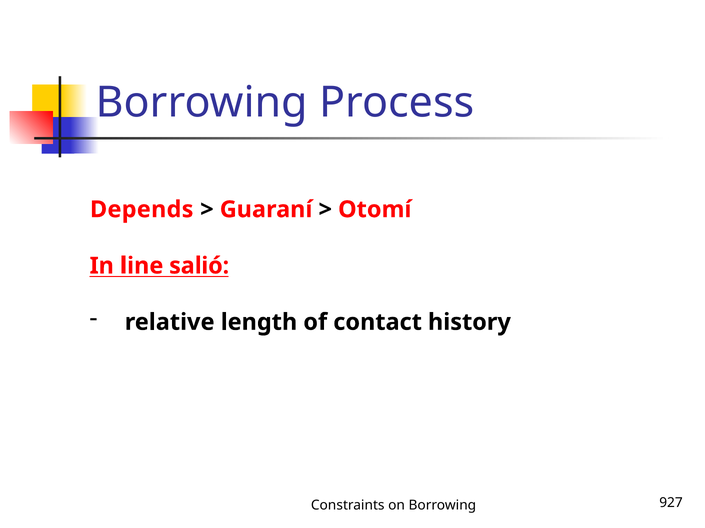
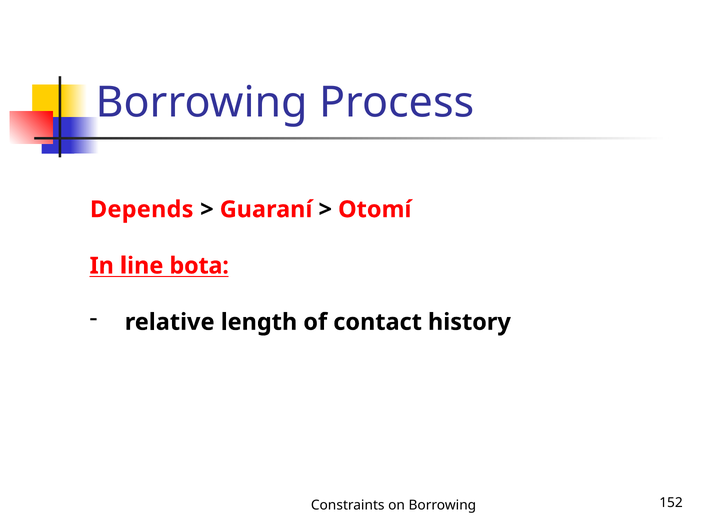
salió: salió -> bota
927: 927 -> 152
